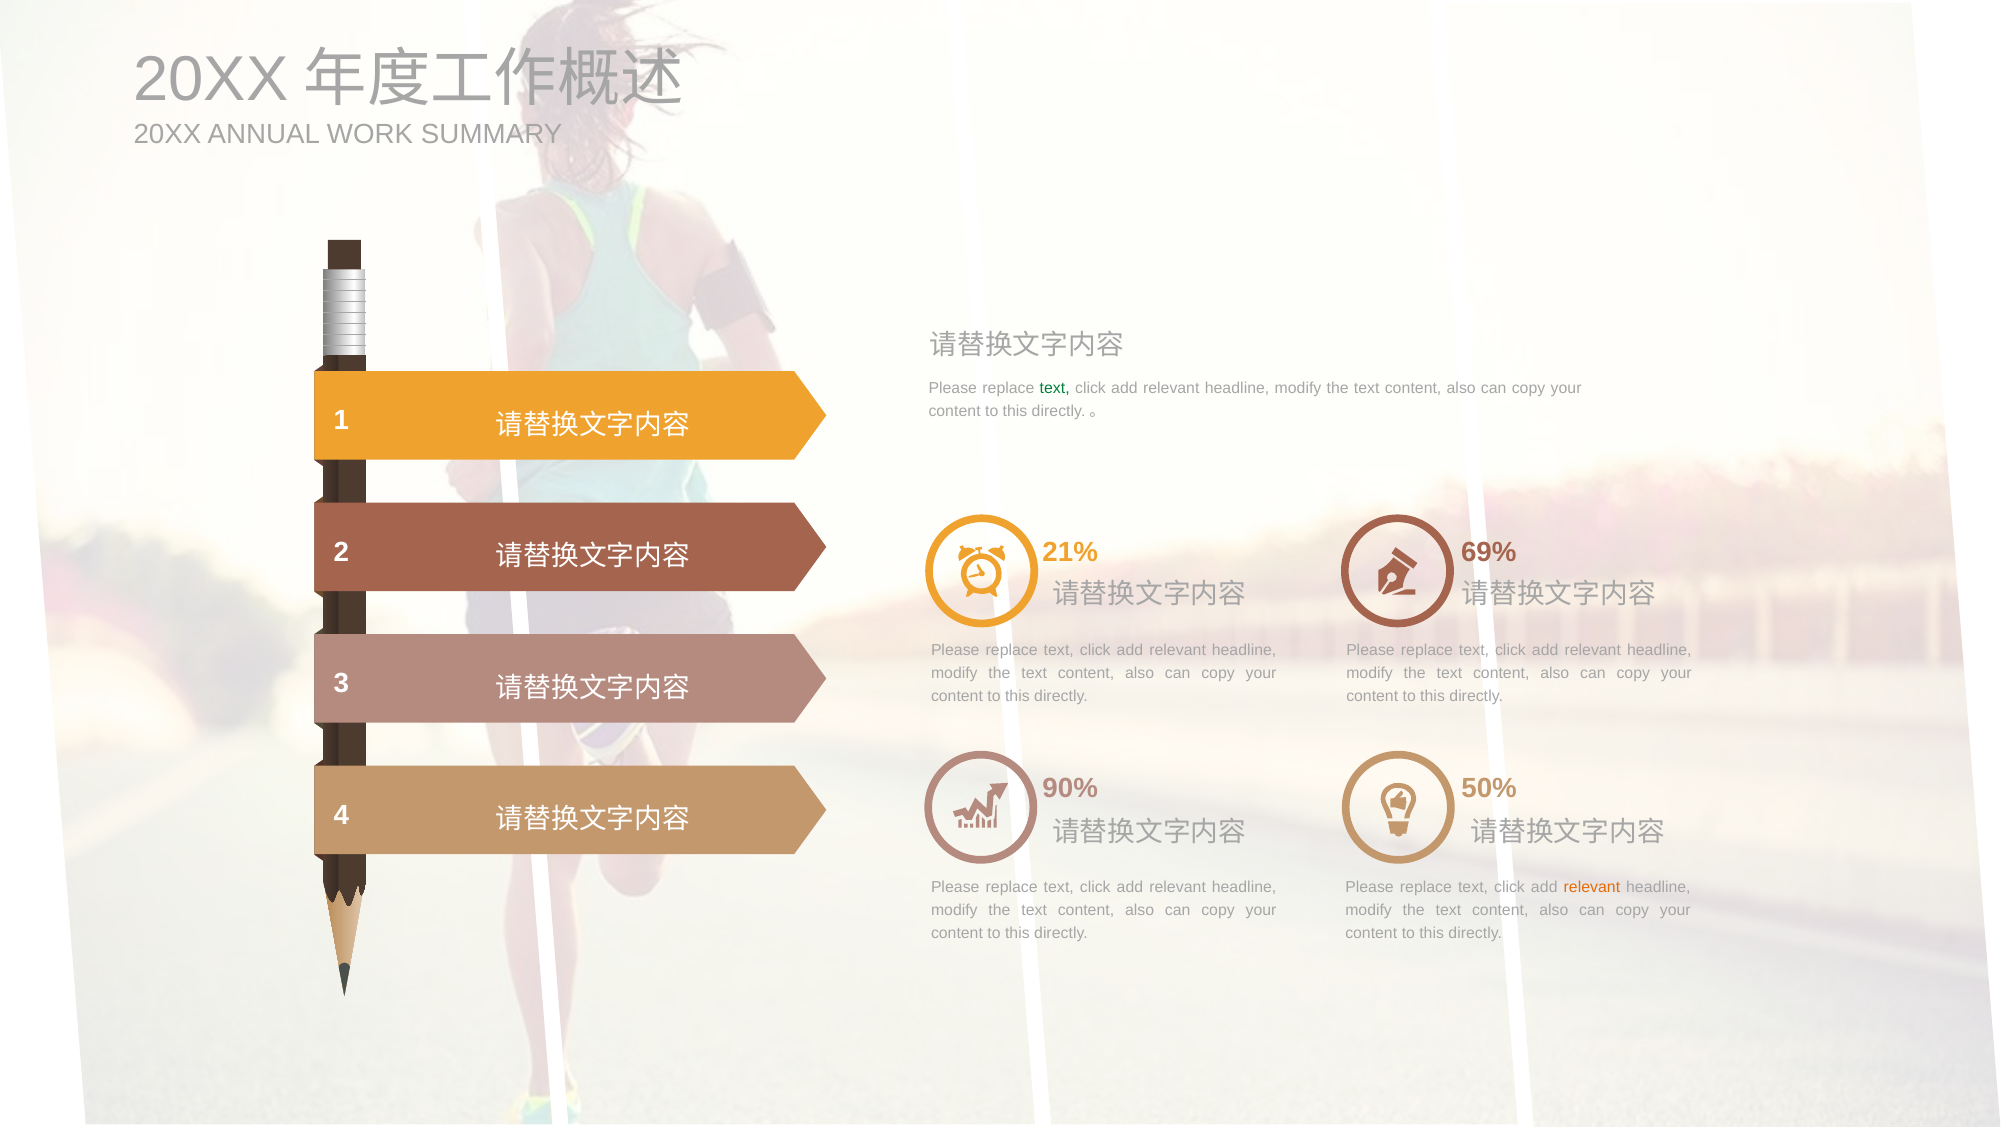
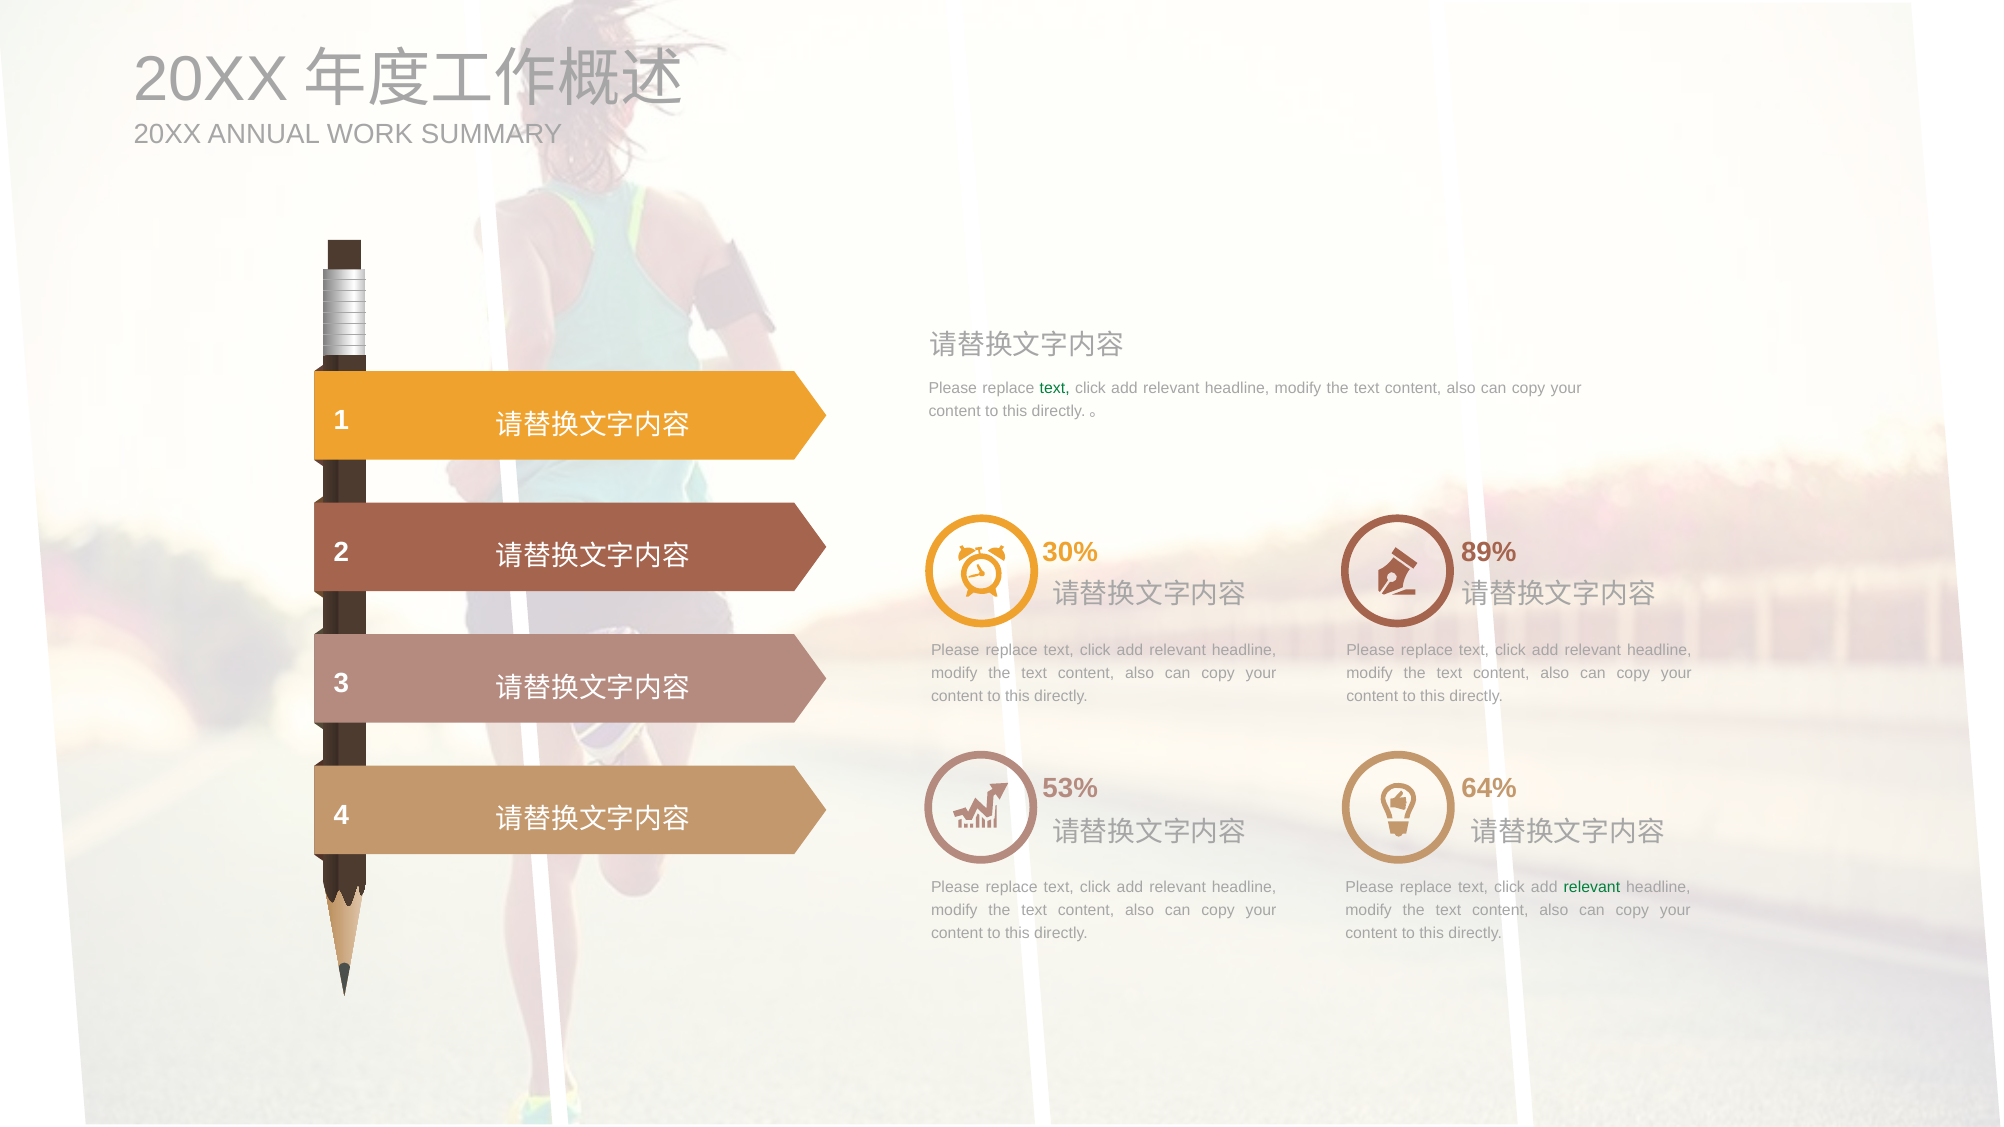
21%: 21% -> 30%
69%: 69% -> 89%
90%: 90% -> 53%
50%: 50% -> 64%
relevant at (1592, 888) colour: orange -> green
